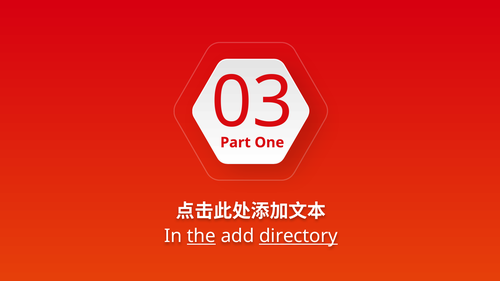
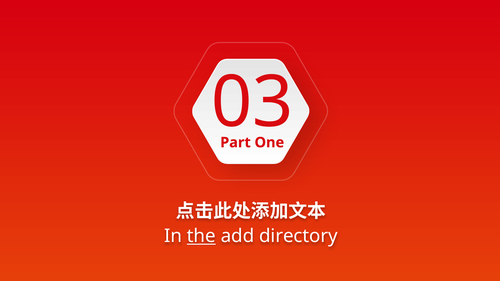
directory underline: present -> none
